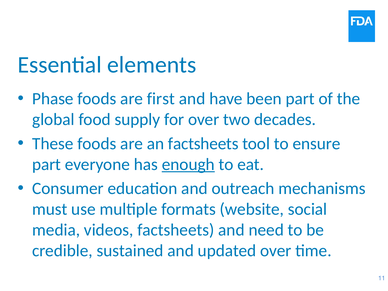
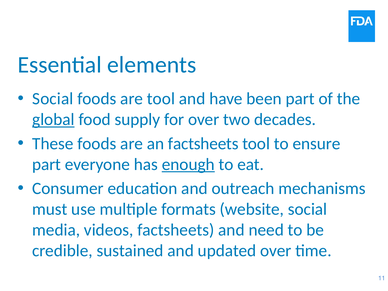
Phase at (53, 99): Phase -> Social
are first: first -> tool
global underline: none -> present
